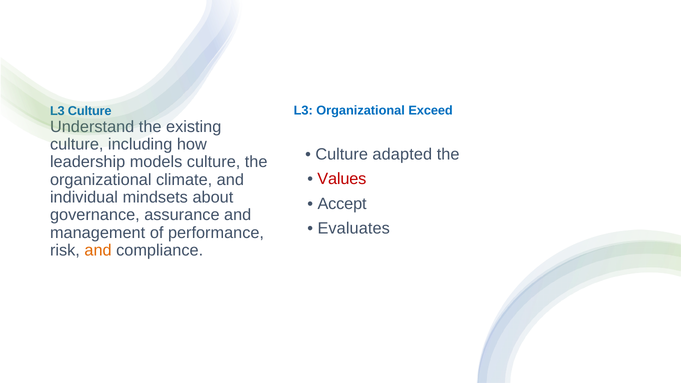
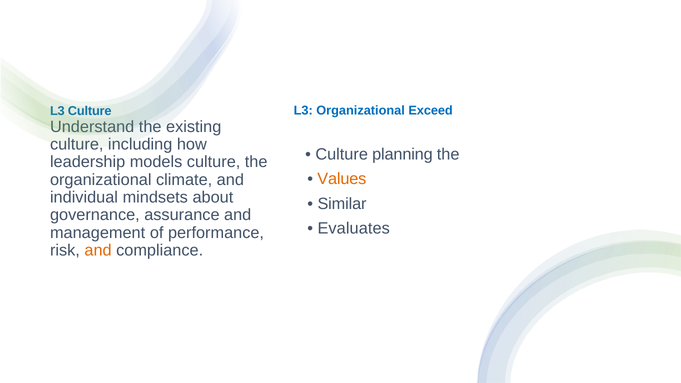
adapted: adapted -> planning
Values colour: red -> orange
Accept: Accept -> Similar
